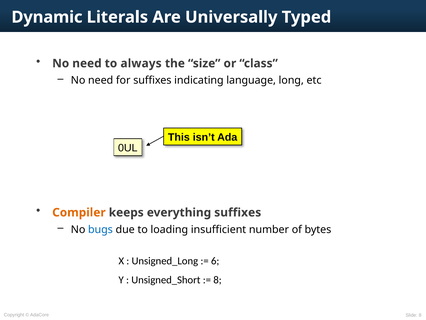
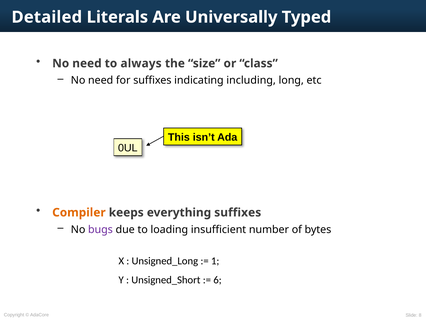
Dynamic: Dynamic -> Detailed
language: language -> including
bugs colour: blue -> purple
6: 6 -> 1
8 at (217, 280): 8 -> 6
